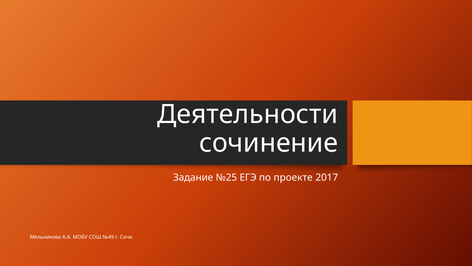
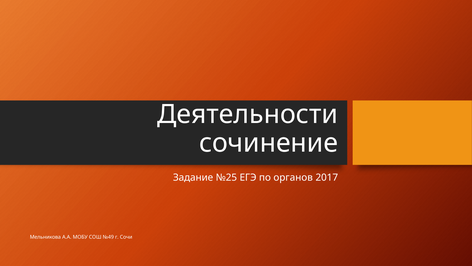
проекте: проекте -> органов
